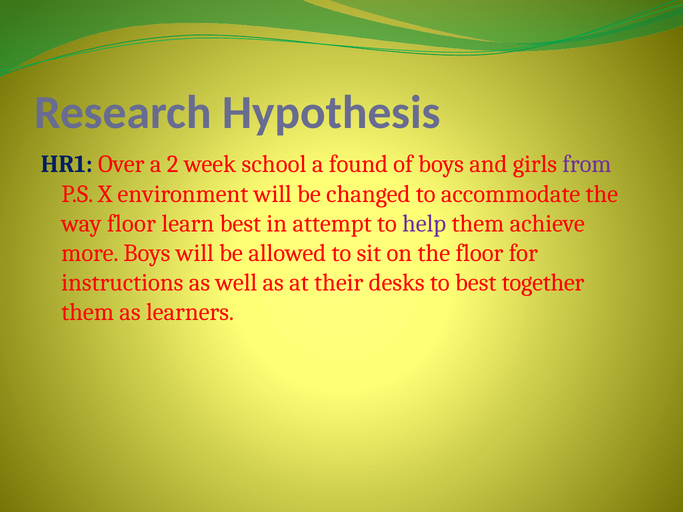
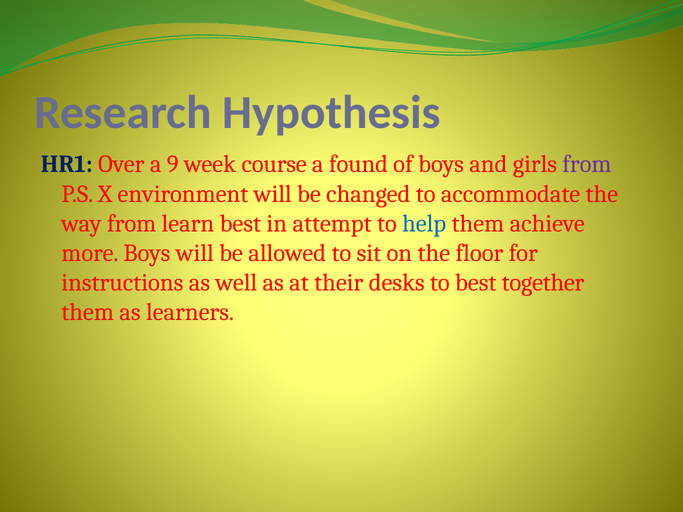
2: 2 -> 9
school: school -> course
way floor: floor -> from
help colour: purple -> blue
